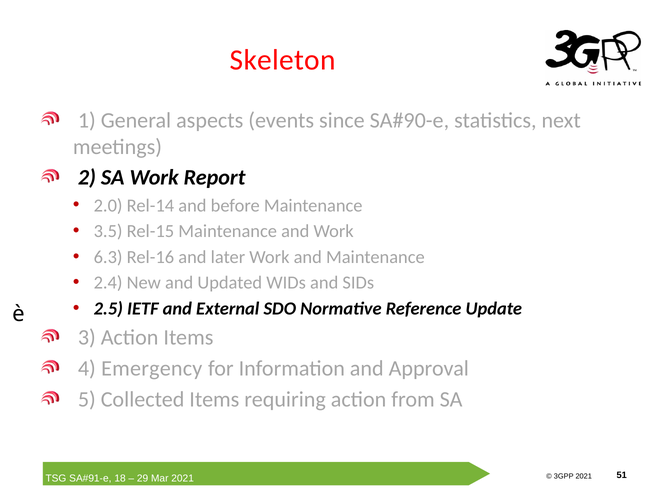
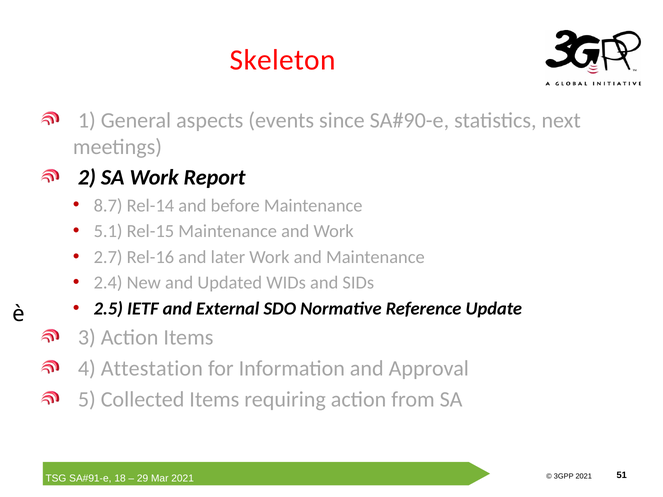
2.0: 2.0 -> 8.7
3.5: 3.5 -> 5.1
6.3: 6.3 -> 2.7
Emergency: Emergency -> Attestation
